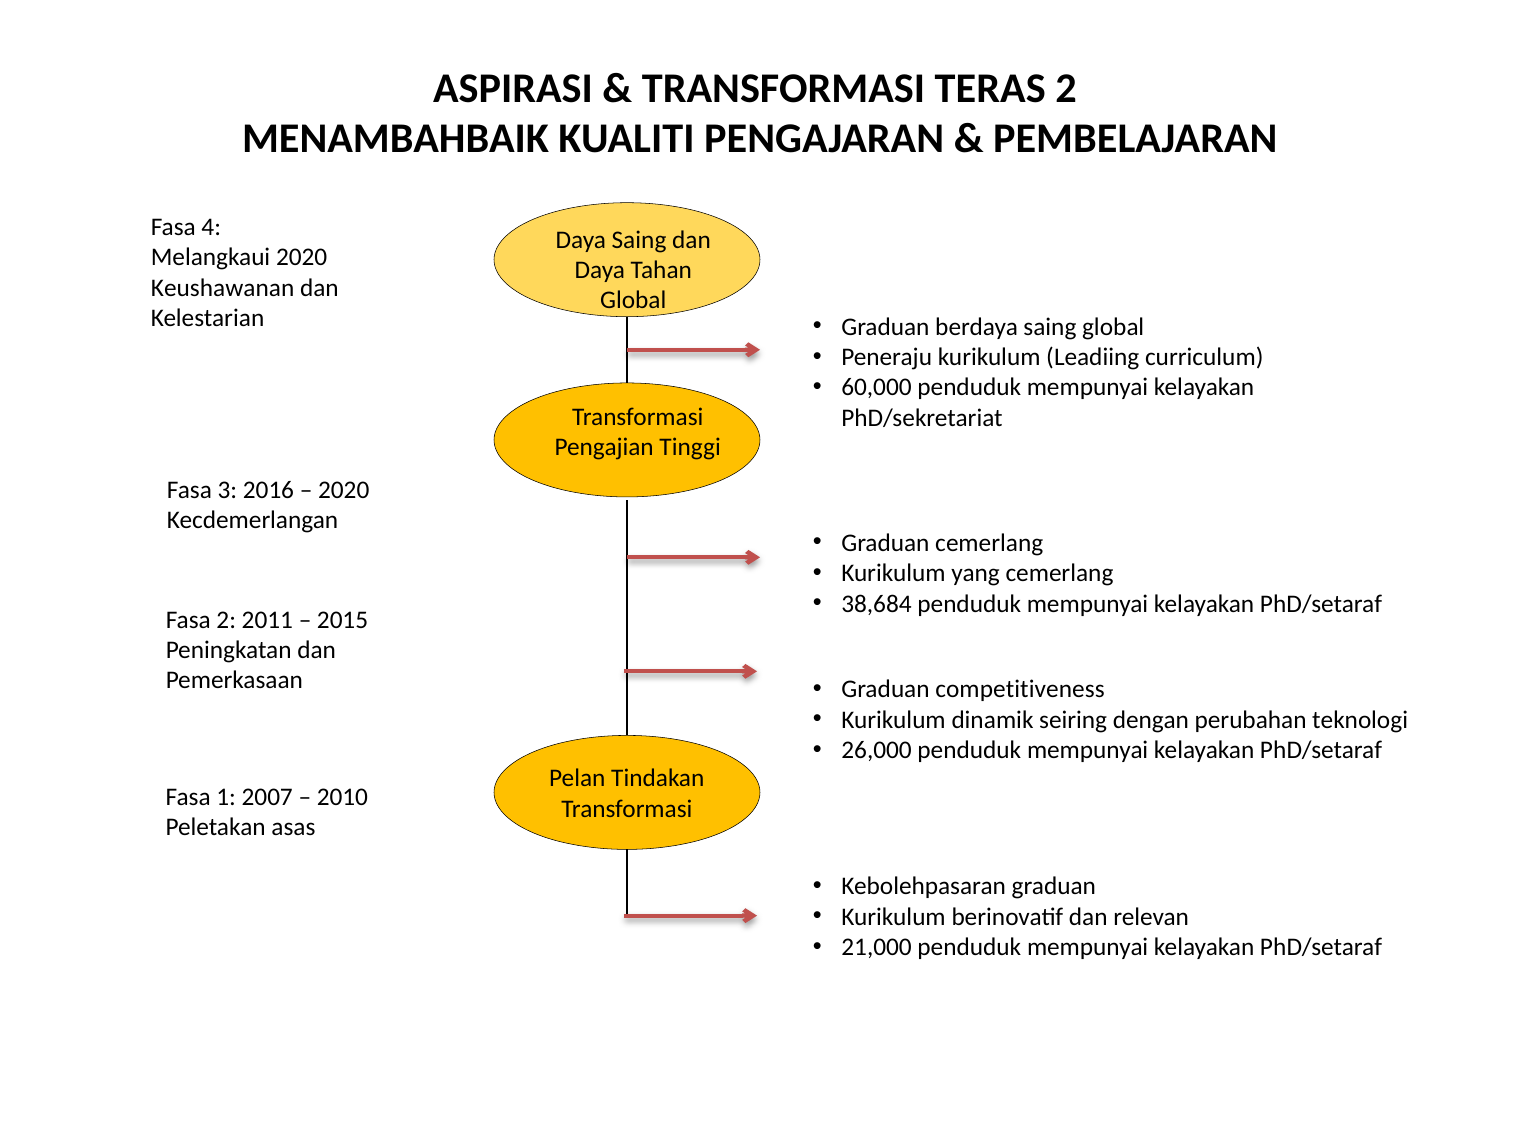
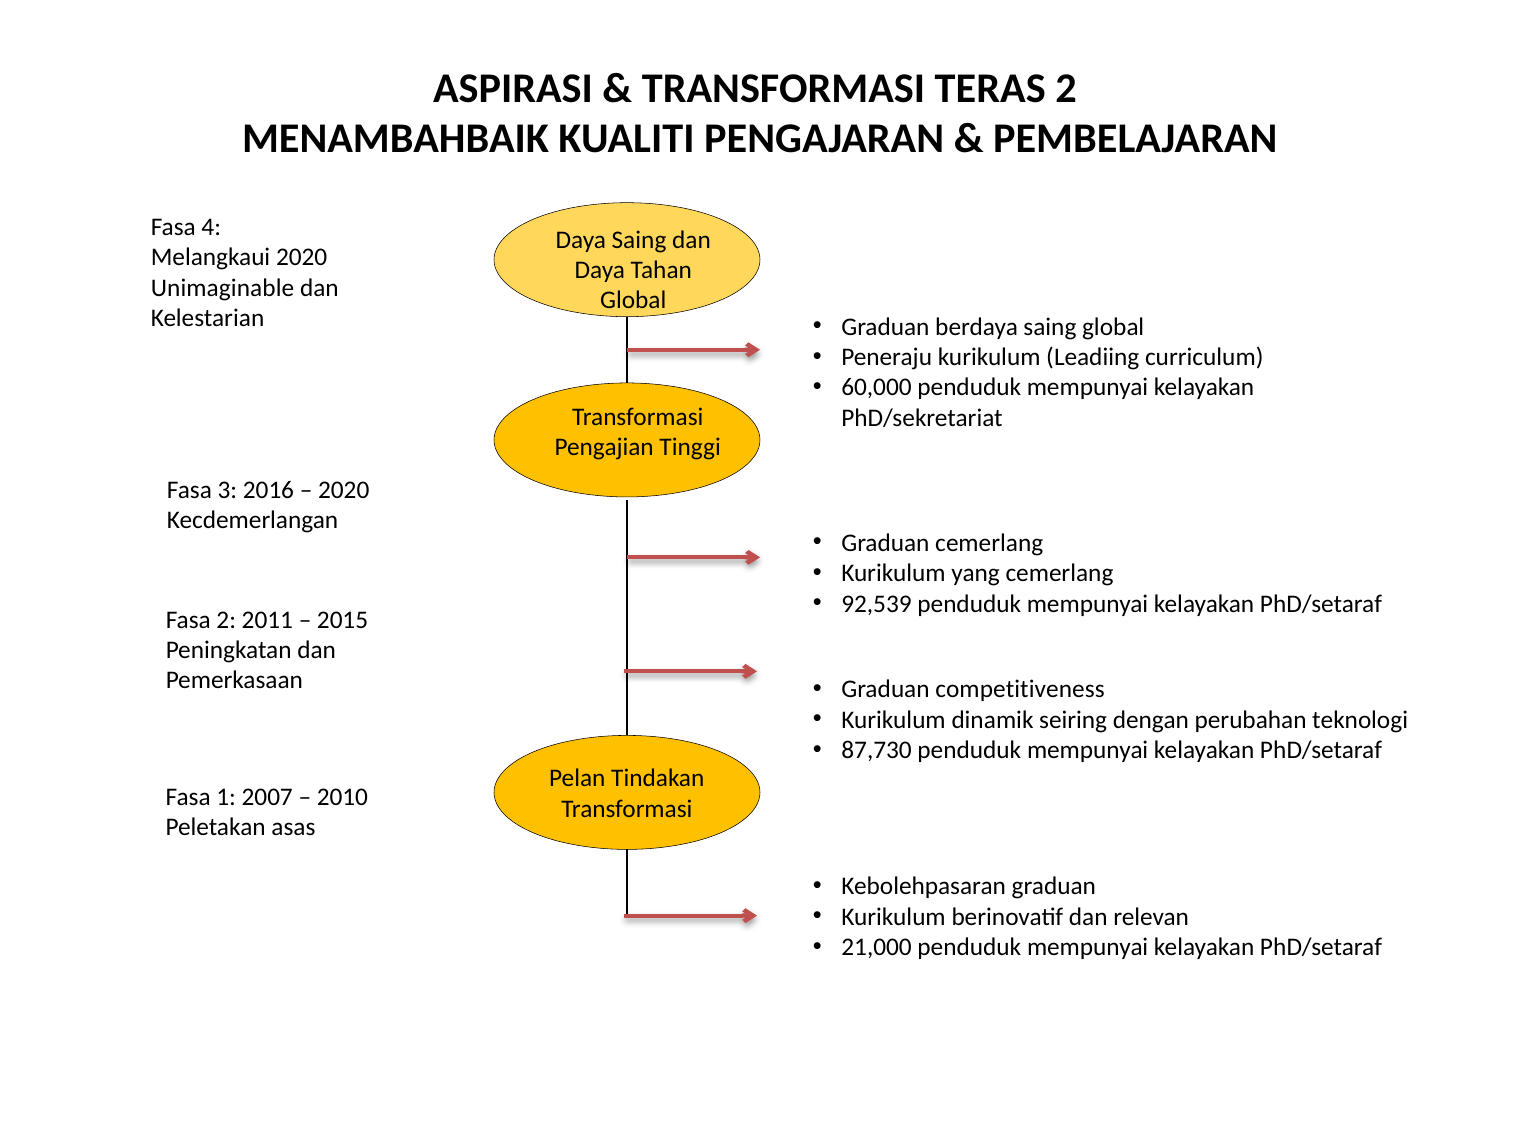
Keushawanan: Keushawanan -> Unimaginable
38,684: 38,684 -> 92,539
26,000: 26,000 -> 87,730
